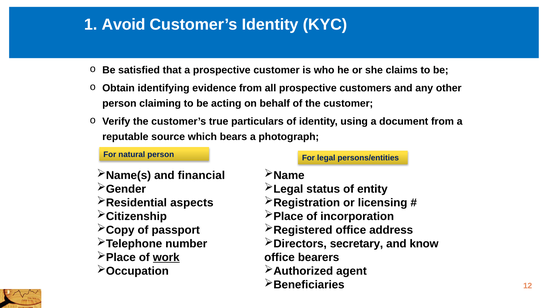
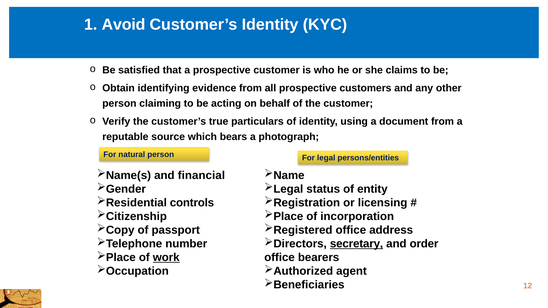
aspects: aspects -> controls
secretary underline: none -> present
know: know -> order
